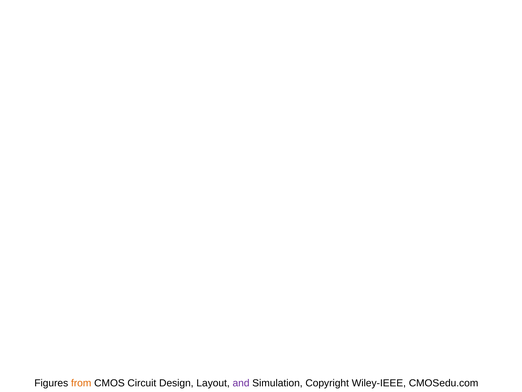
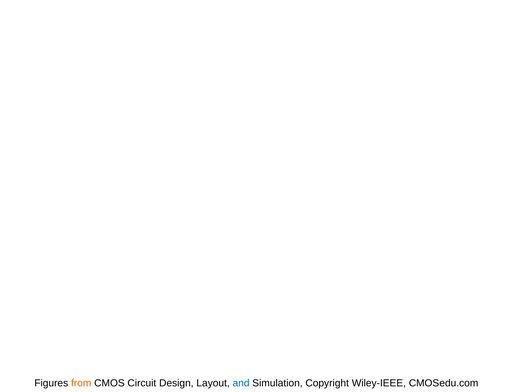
and colour: purple -> blue
